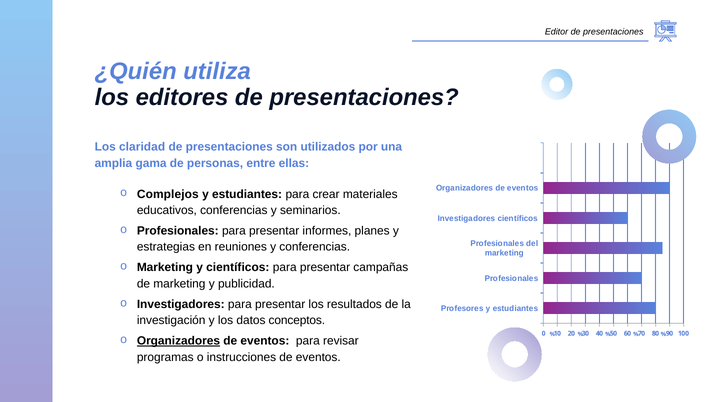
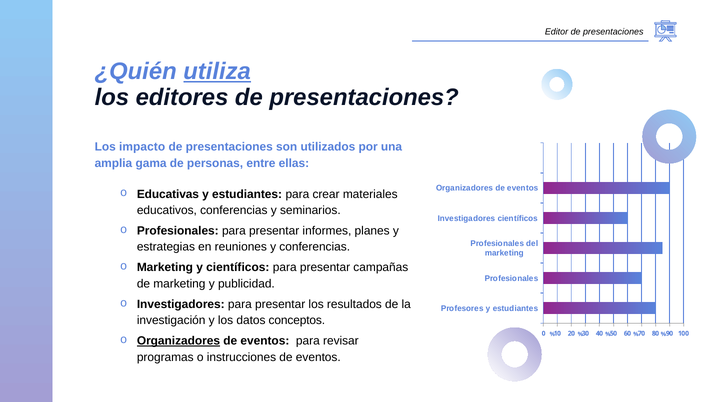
utiliza underline: none -> present
claridad: claridad -> impacto
Complejos: Complejos -> Educativas
